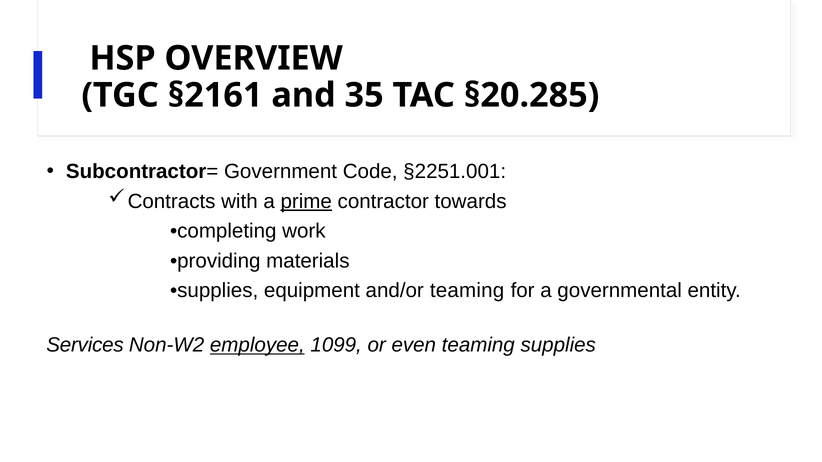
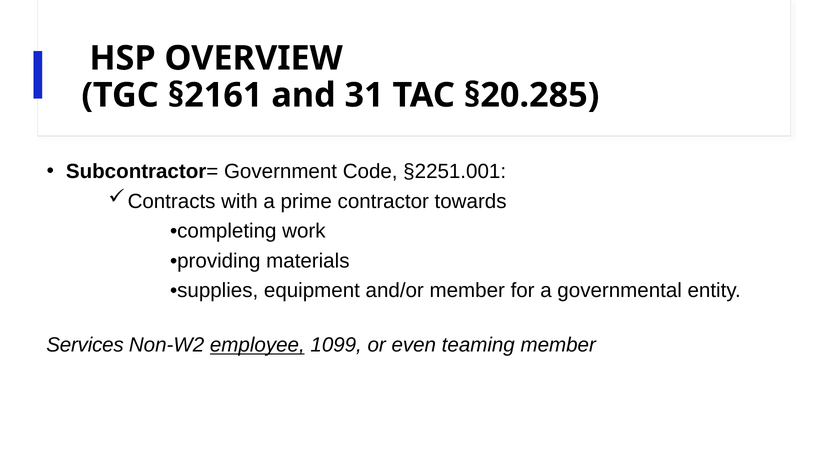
35: 35 -> 31
prime underline: present -> none
and/or teaming: teaming -> member
teaming supplies: supplies -> member
